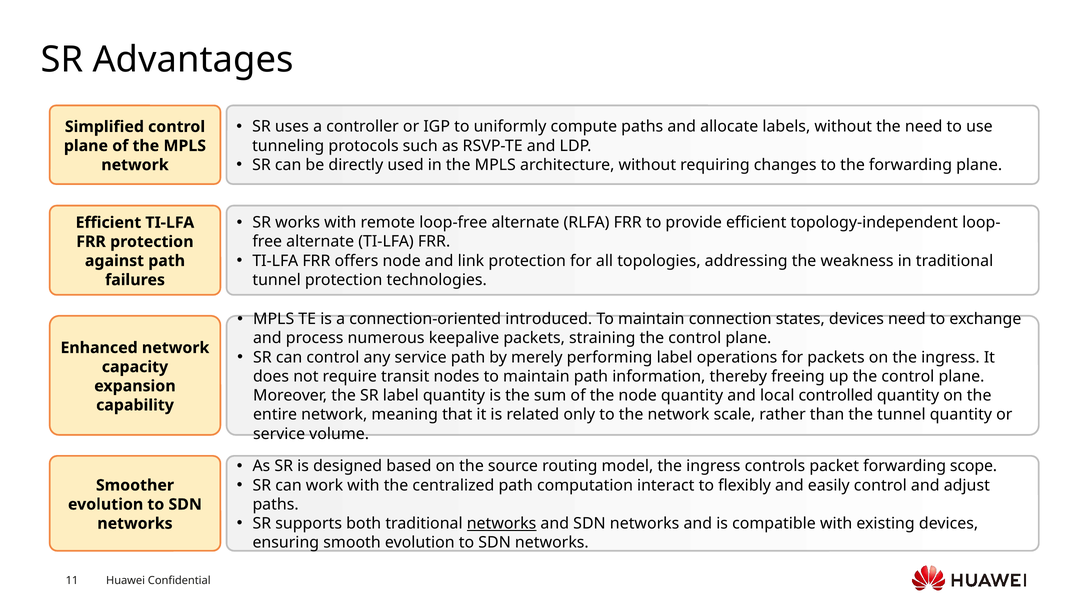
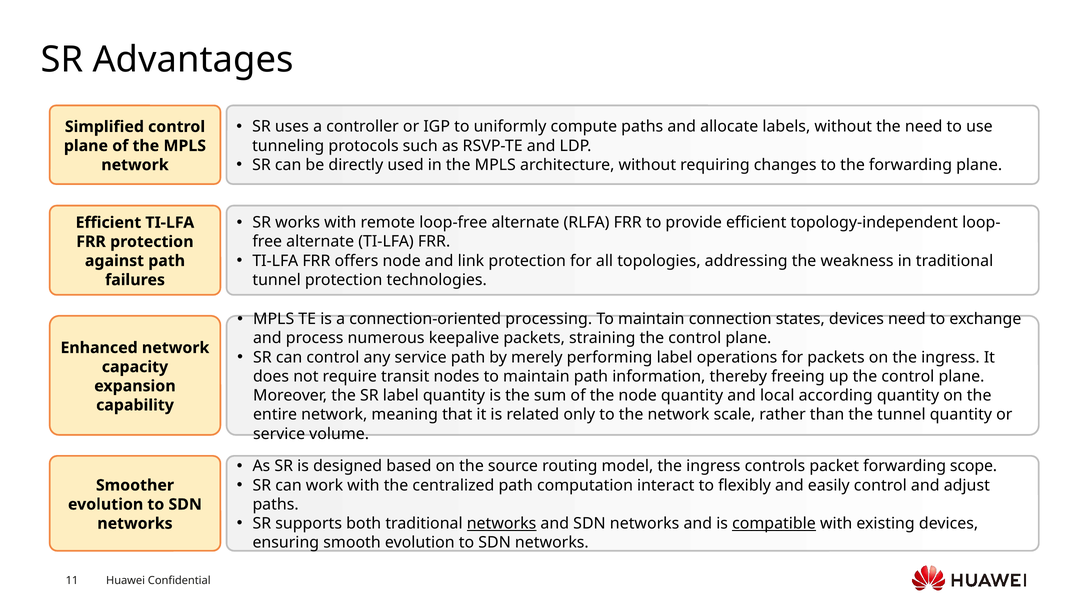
introduced: introduced -> processing
controlled: controlled -> according
compatible underline: none -> present
